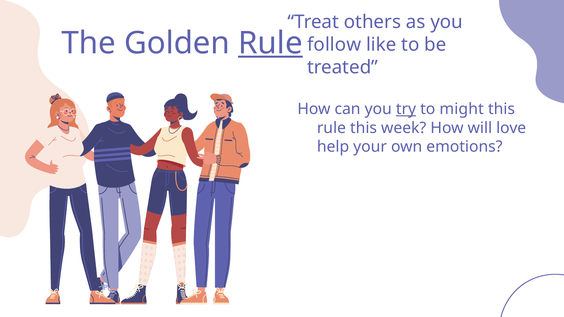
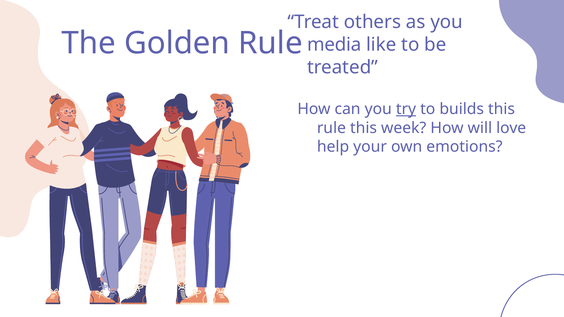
Rule at (270, 43) underline: present -> none
follow: follow -> media
might: might -> builds
